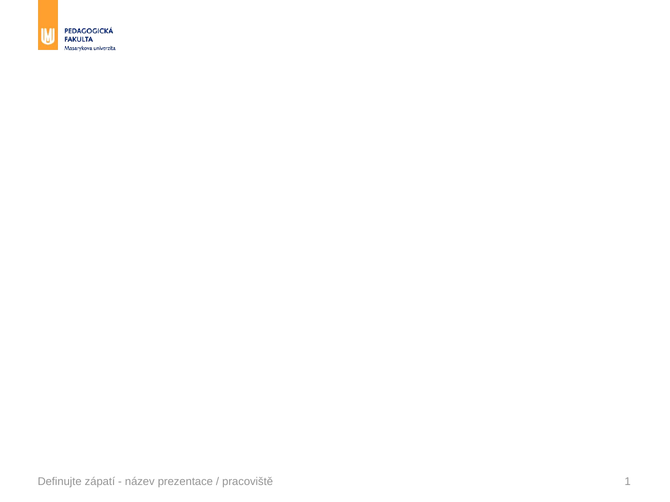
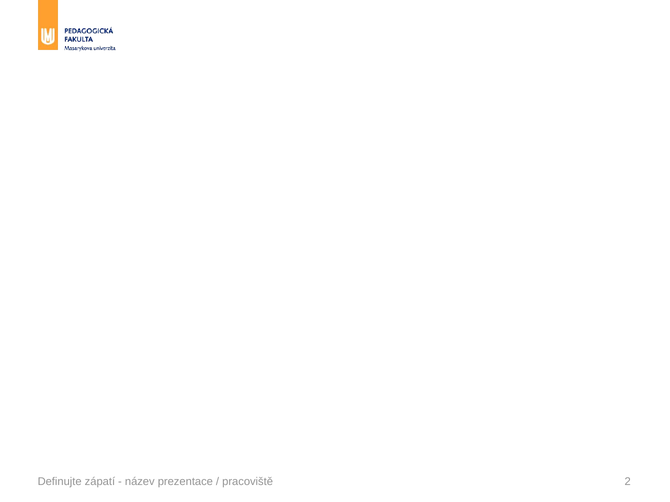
1: 1 -> 2
